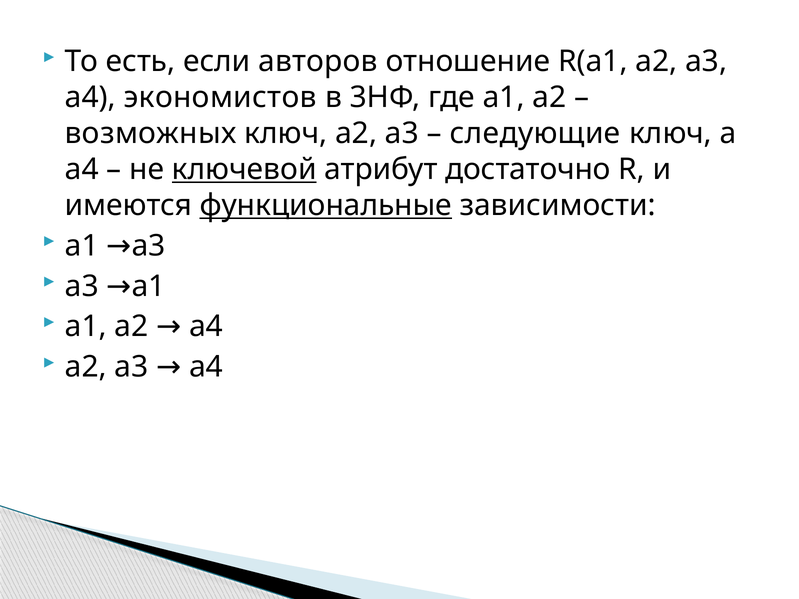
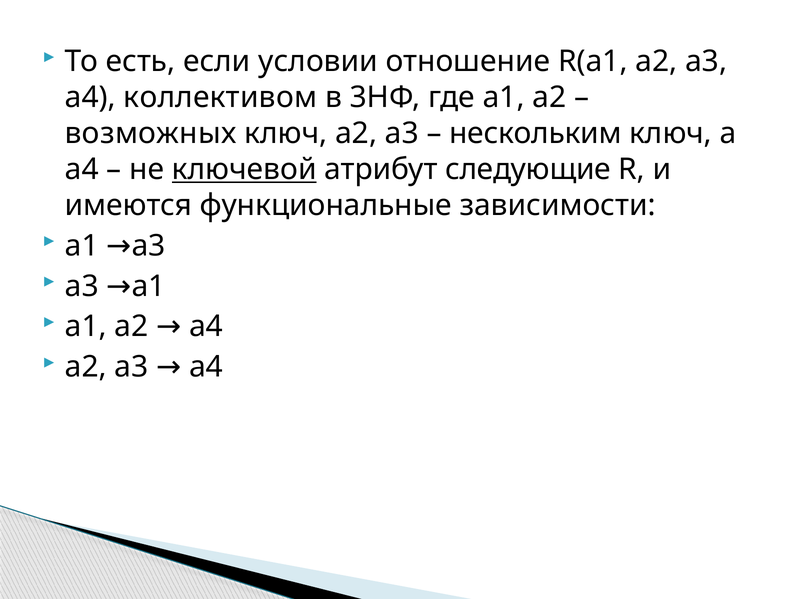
авторов: авторов -> условии
экономистов: экономистов -> коллективом
следующие: следующие -> нескольким
достаточно: достаточно -> следующие
функциональные underline: present -> none
